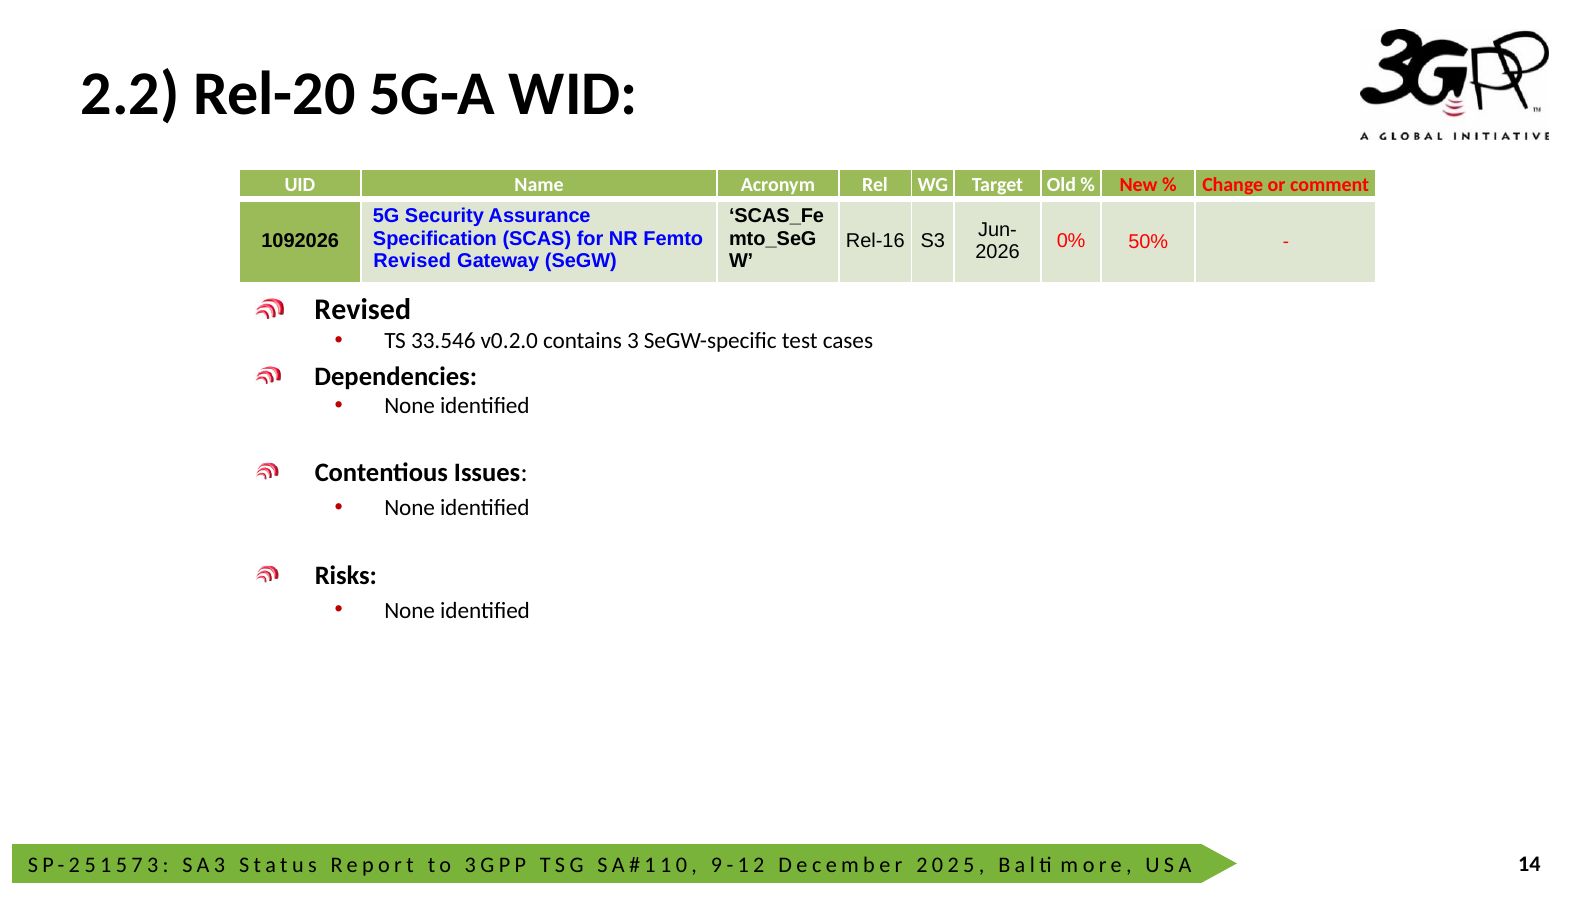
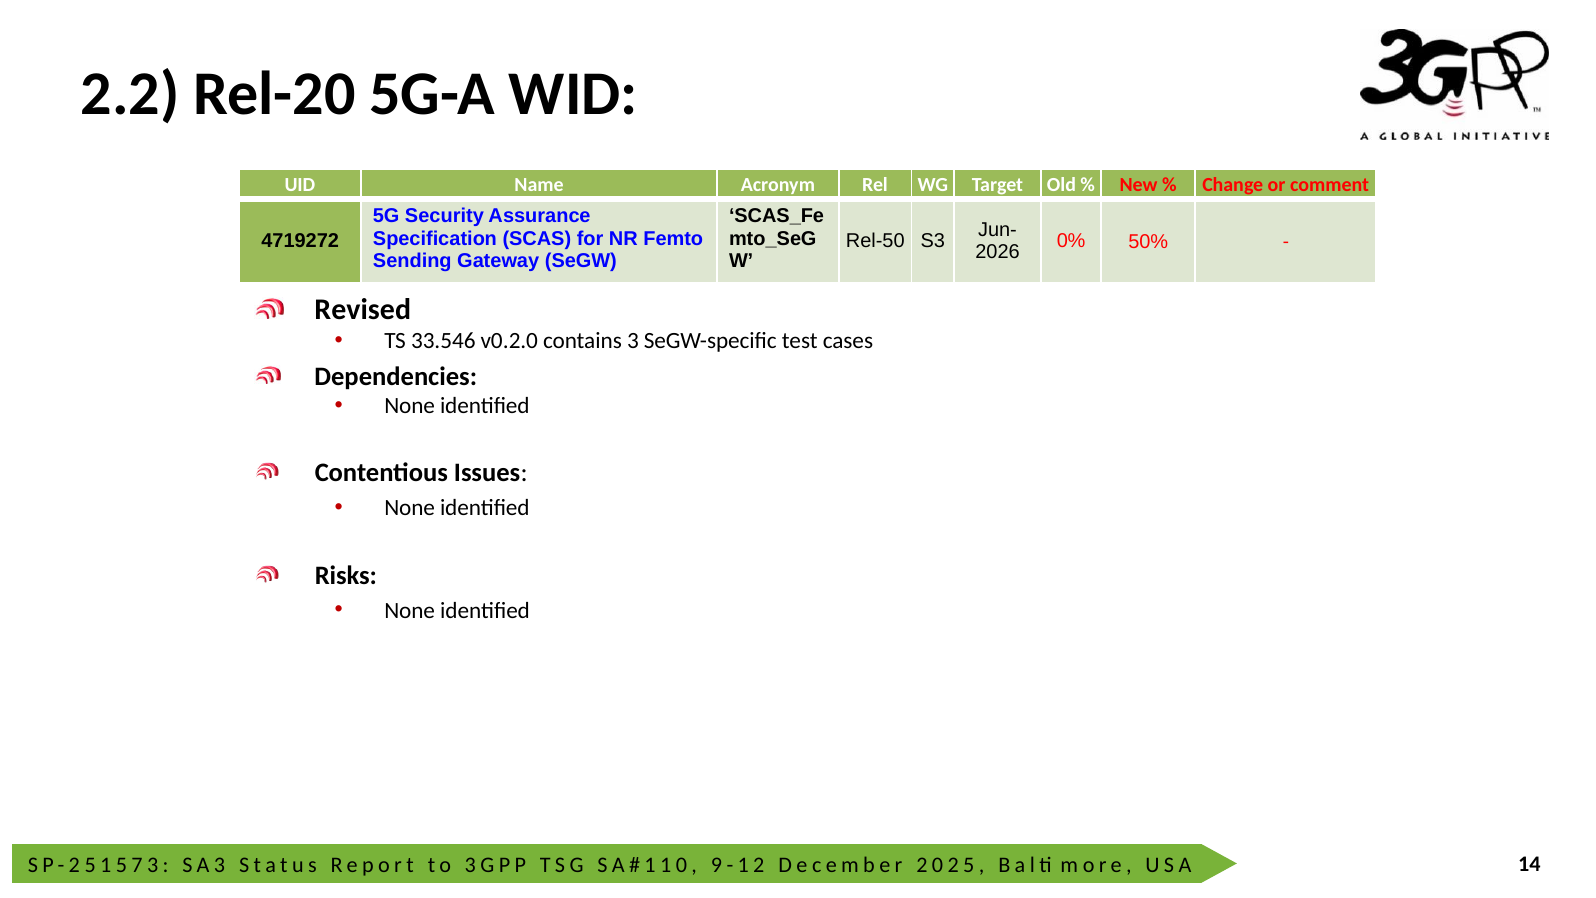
1092026: 1092026 -> 4719272
Rel-16: Rel-16 -> Rel-50
Revised at (412, 261): Revised -> Sending
